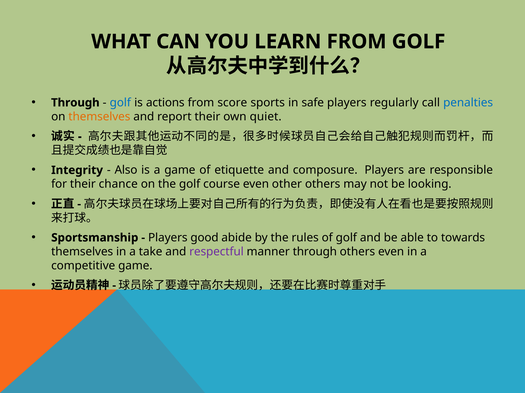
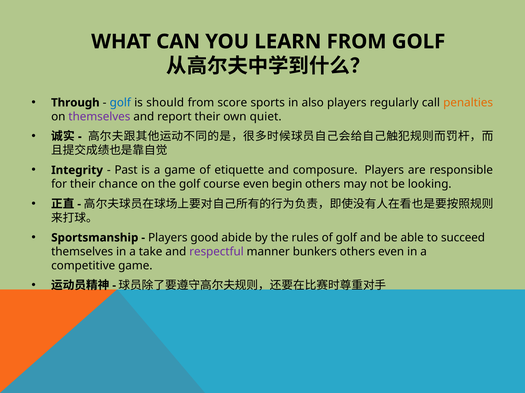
actions: actions -> should
safe: safe -> also
penalties colour: blue -> orange
themselves at (99, 117) colour: orange -> purple
Also: Also -> Past
other: other -> begin
towards: towards -> succeed
manner through: through -> bunkers
